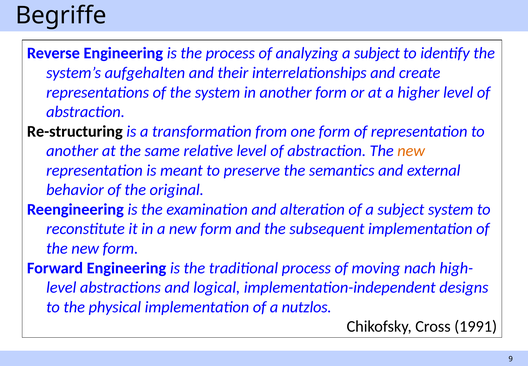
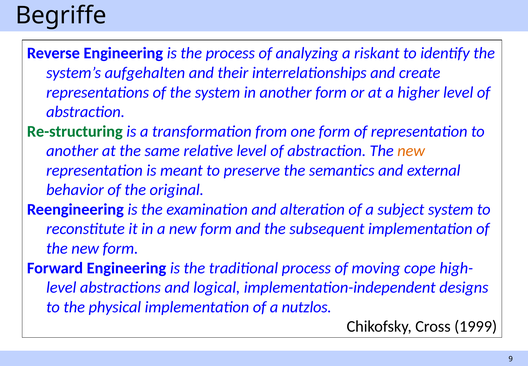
analyzing a subject: subject -> riskant
Re-structuring colour: black -> green
nach: nach -> cope
1991: 1991 -> 1999
